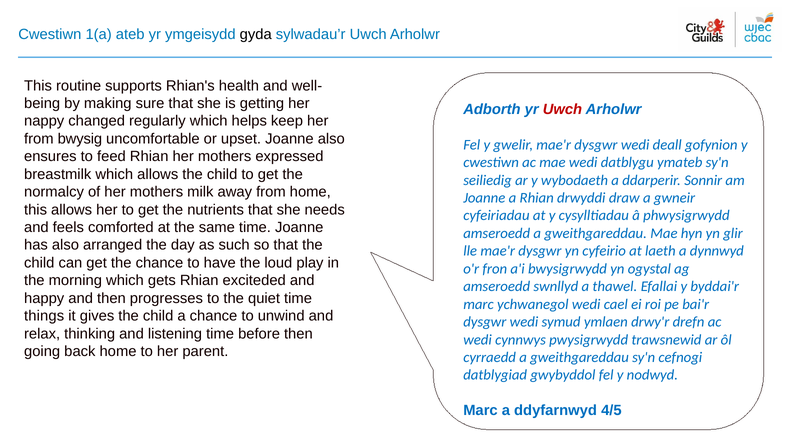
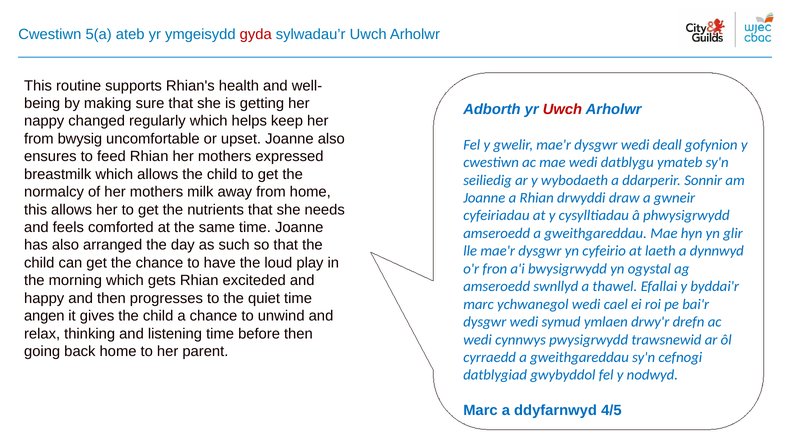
1(a: 1(a -> 5(a
gyda colour: black -> red
things: things -> angen
